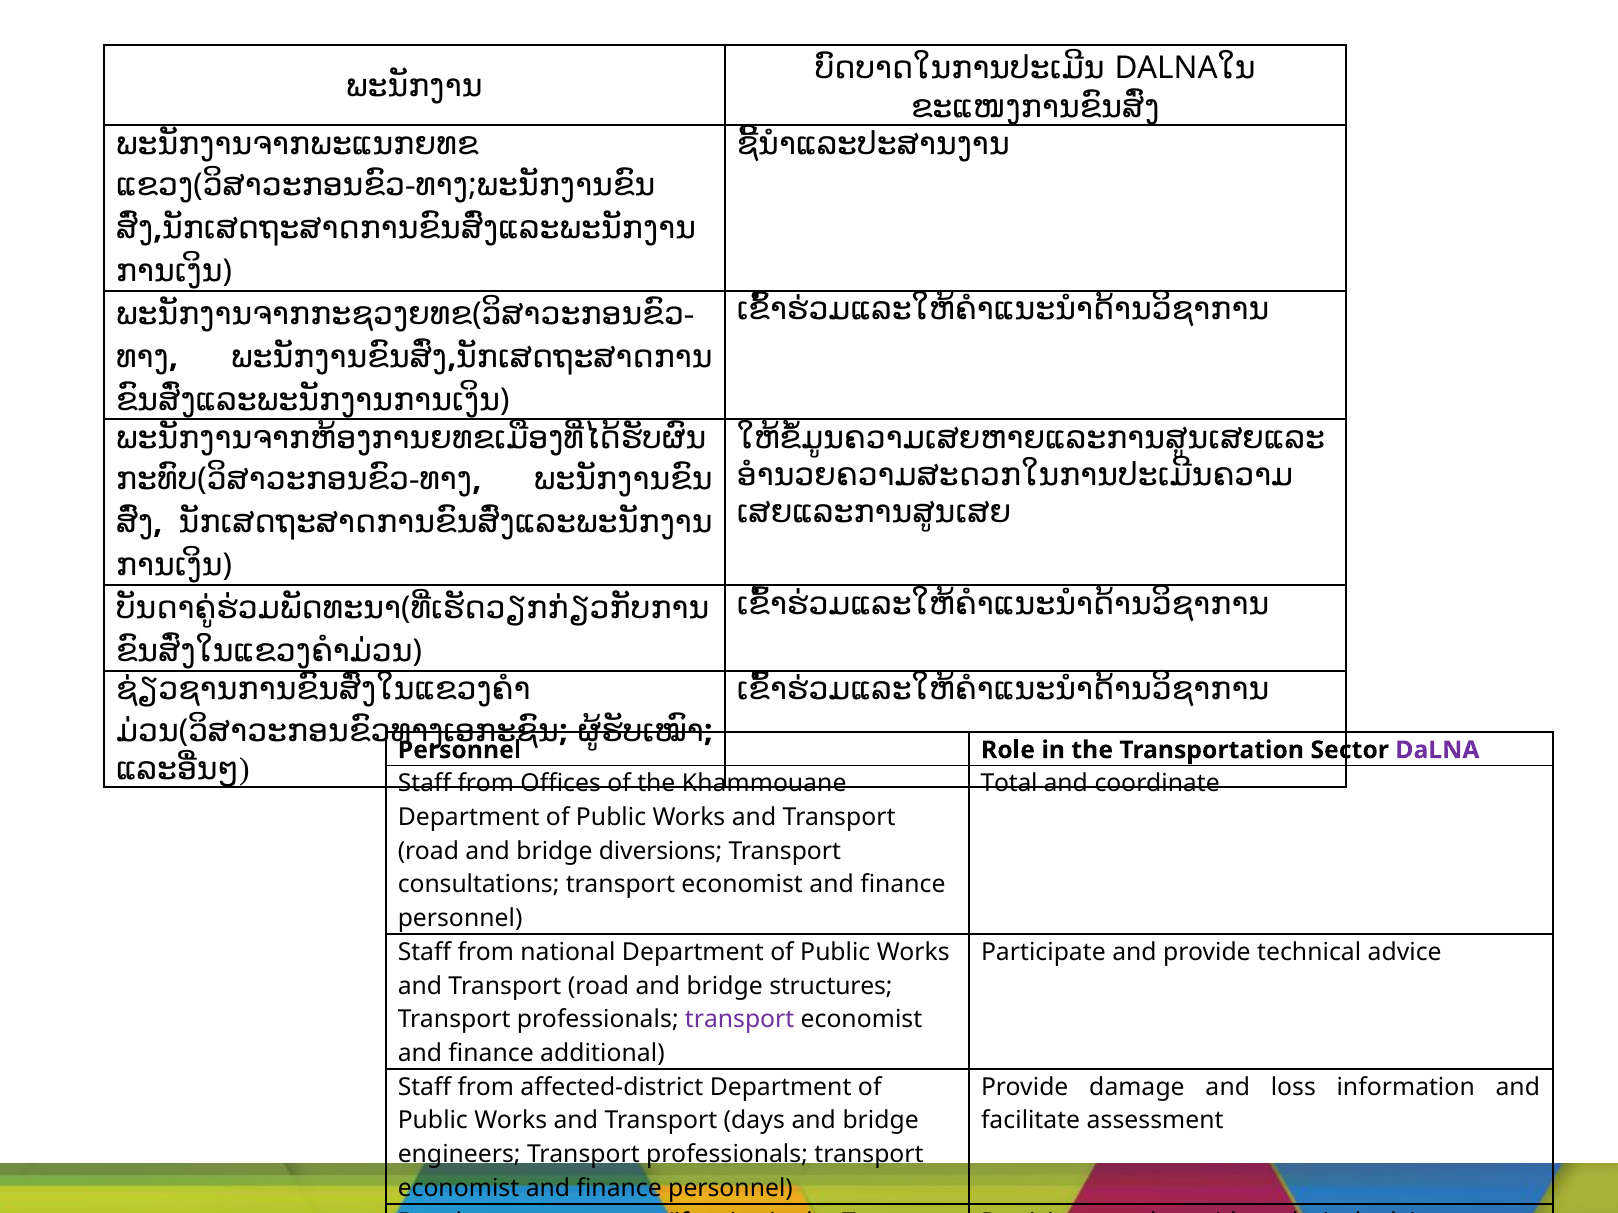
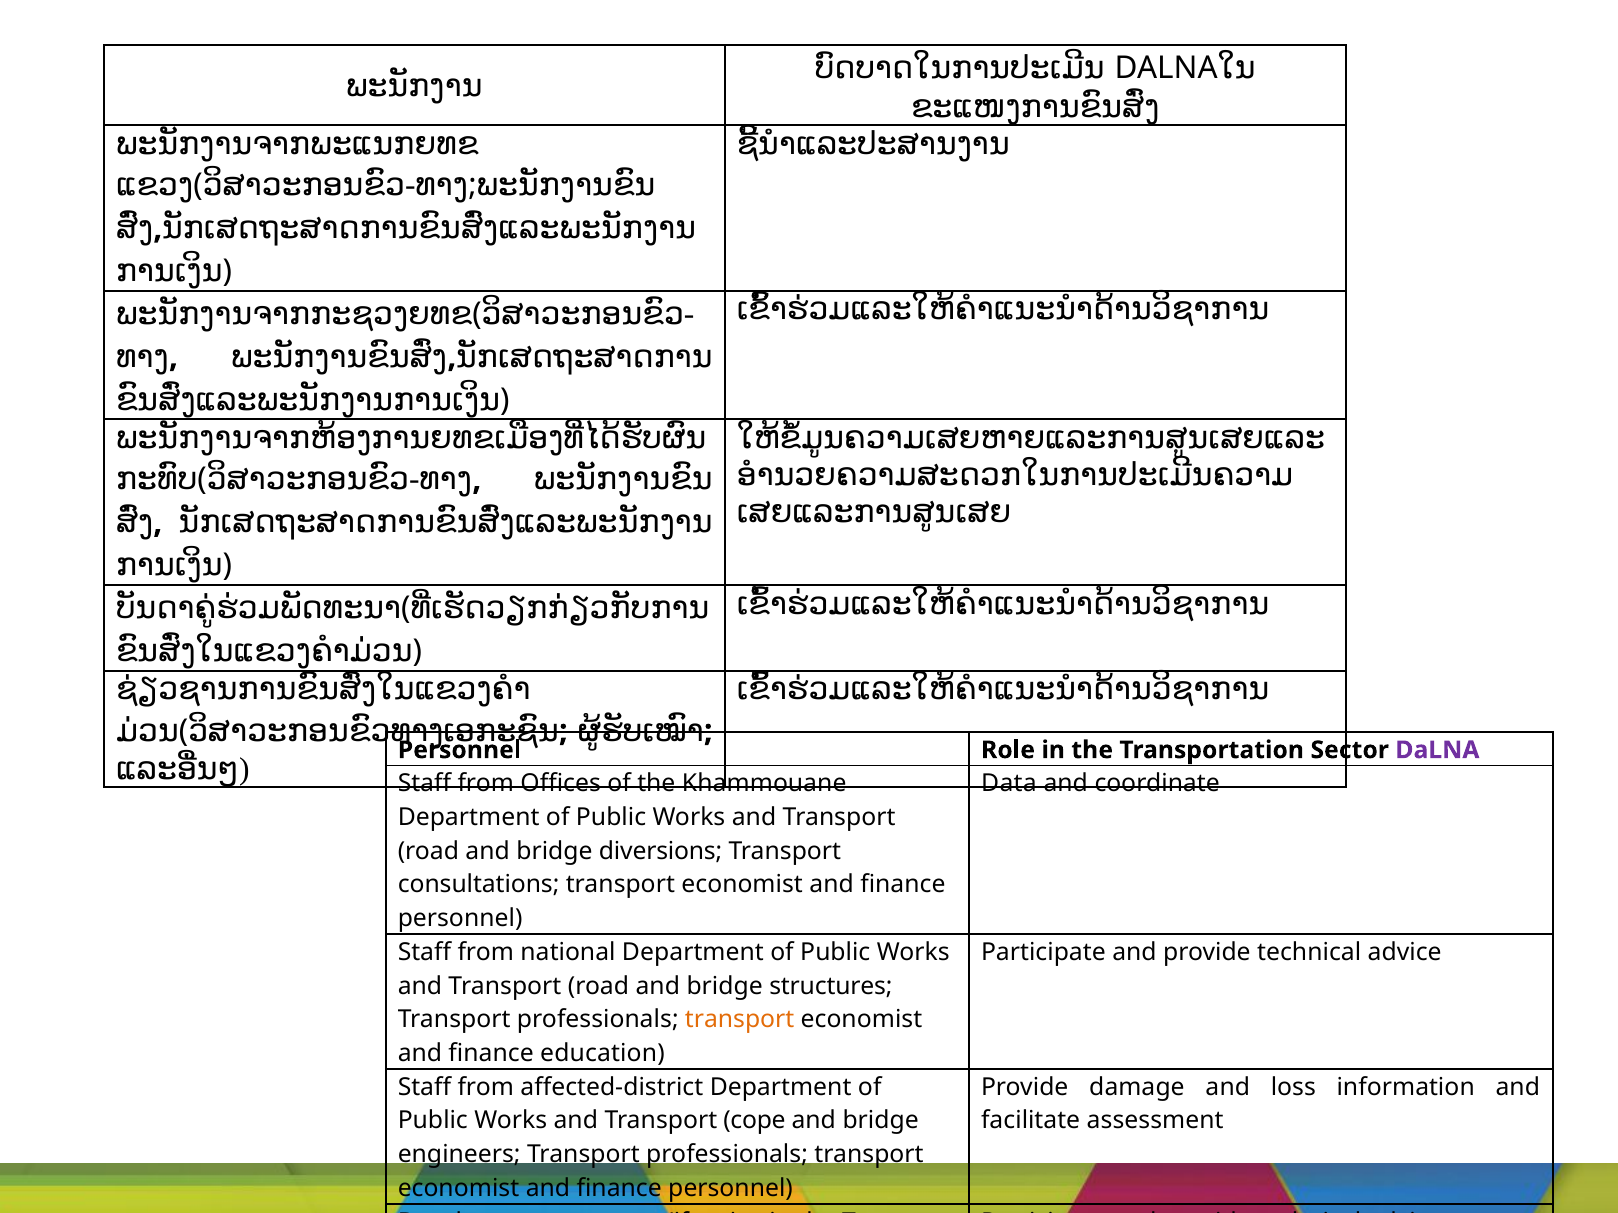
Total: Total -> Data
transport at (740, 1020) colour: purple -> orange
additional: additional -> education
days: days -> cope
